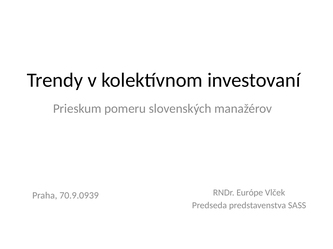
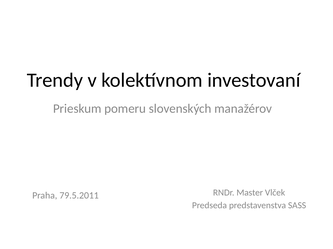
70.9.0939: 70.9.0939 -> 79.5.2011
Európe: Európe -> Master
